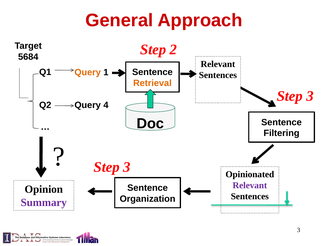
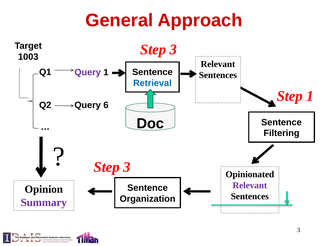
2 at (173, 50): 2 -> 3
5684: 5684 -> 1003
Query at (88, 72) colour: orange -> purple
Retrieval colour: orange -> blue
3 at (310, 96): 3 -> 1
4: 4 -> 6
